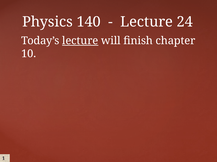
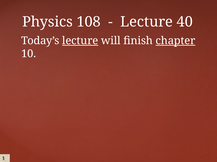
140: 140 -> 108
24: 24 -> 40
chapter underline: none -> present
